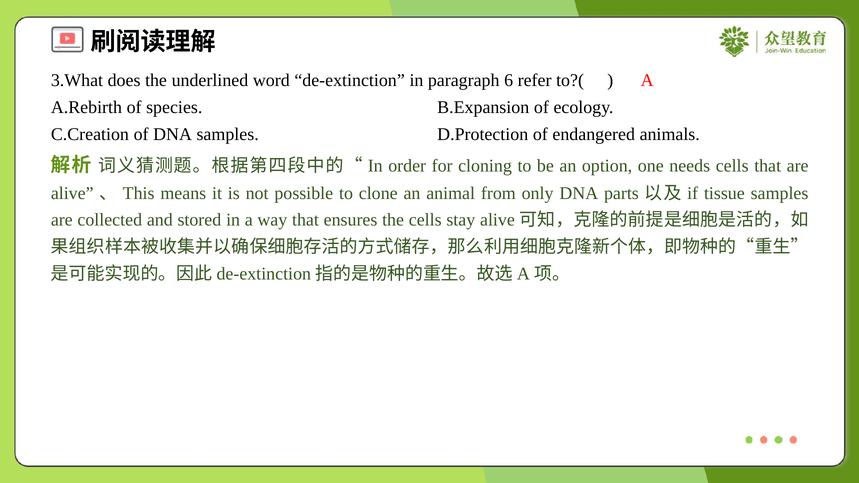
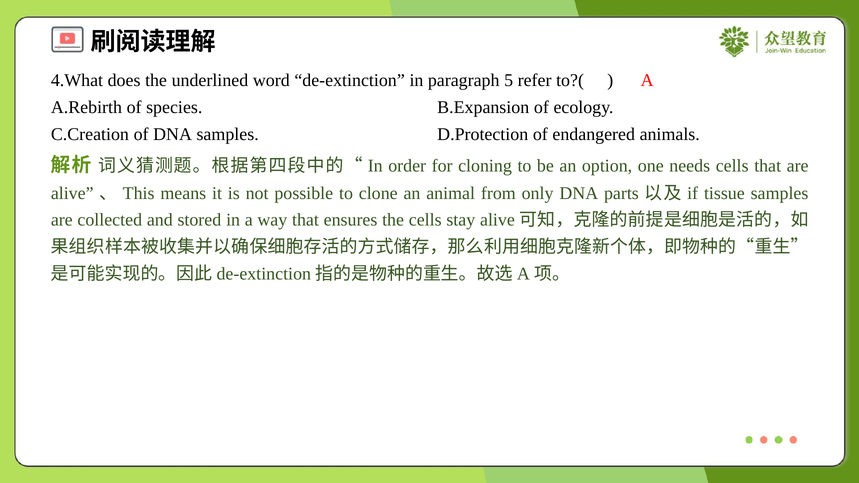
3.What: 3.What -> 4.What
6: 6 -> 5
